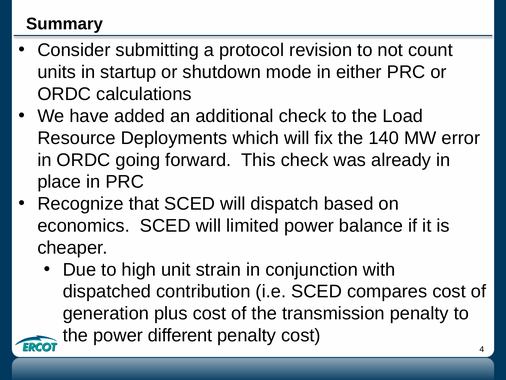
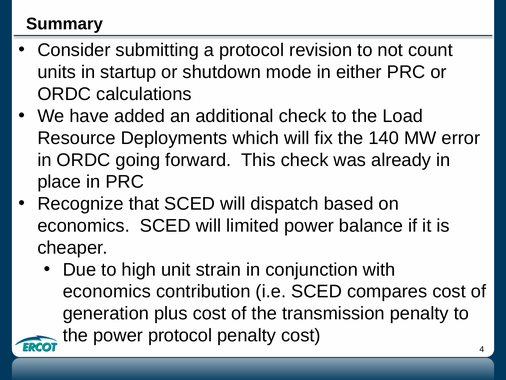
dispatched at (107, 291): dispatched -> economics
power different: different -> protocol
